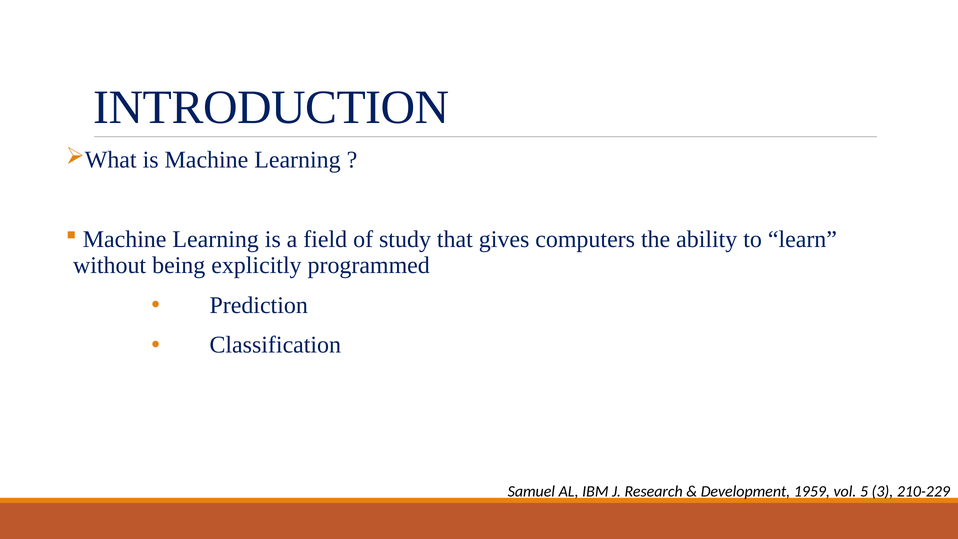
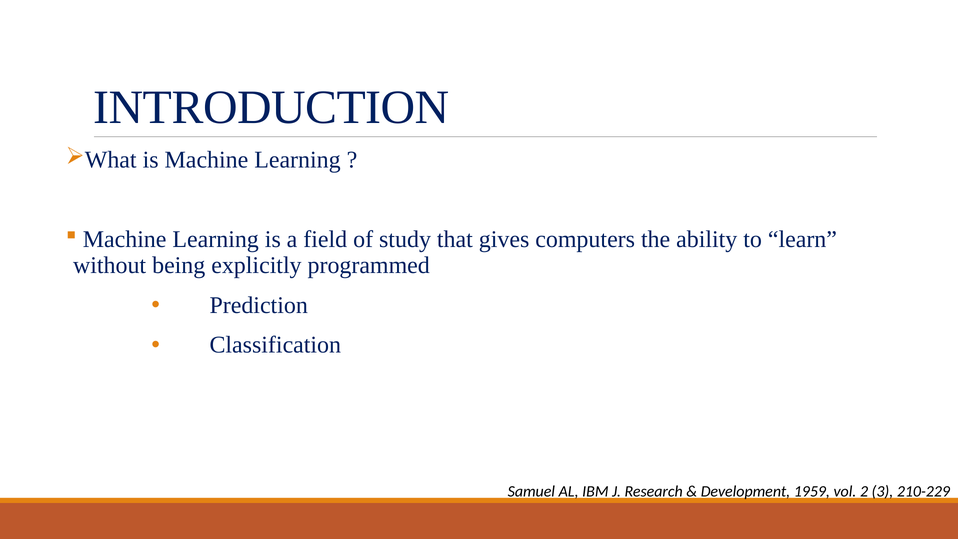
5: 5 -> 2
